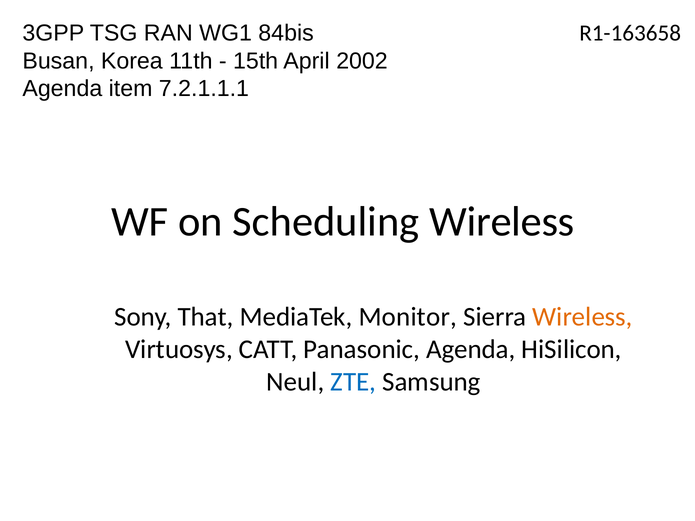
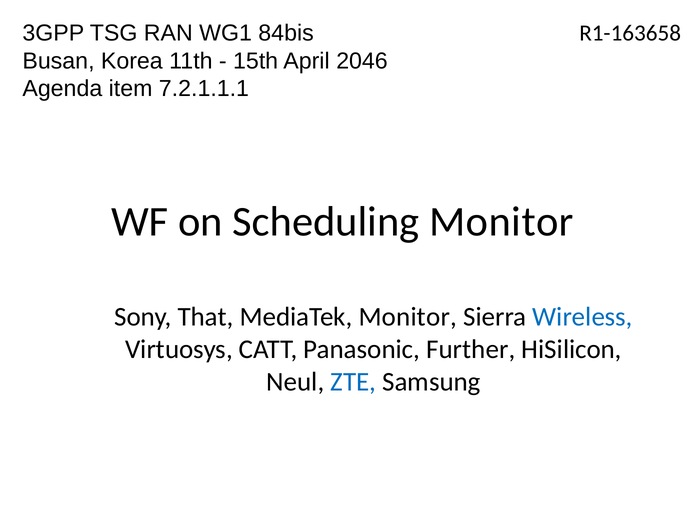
2002: 2002 -> 2046
Scheduling Wireless: Wireless -> Monitor
Wireless at (583, 317) colour: orange -> blue
Panasonic Agenda: Agenda -> Further
